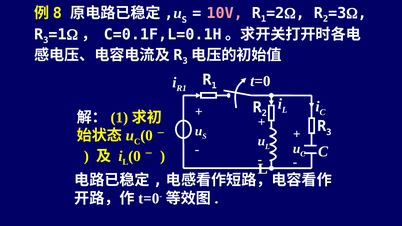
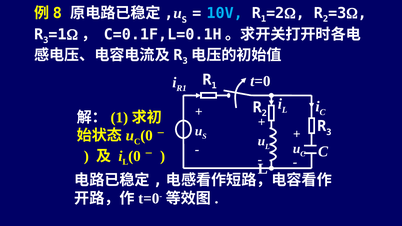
10V colour: pink -> light blue
